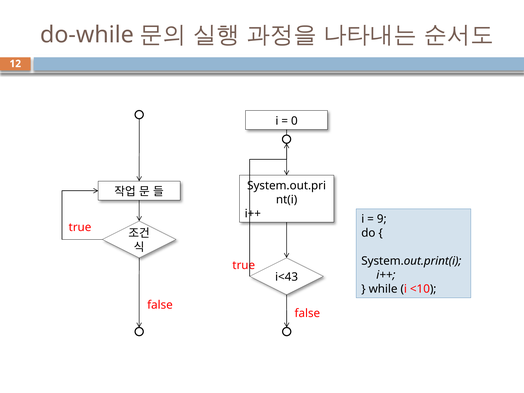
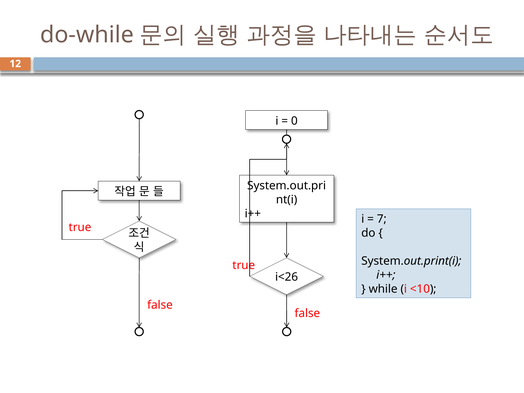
9: 9 -> 7
i<43: i<43 -> i<26
